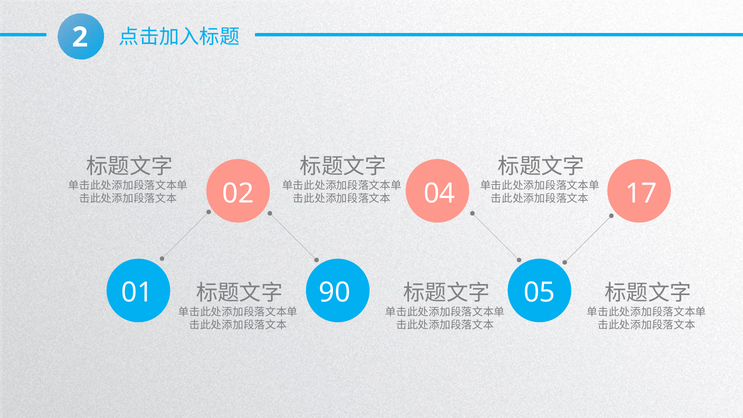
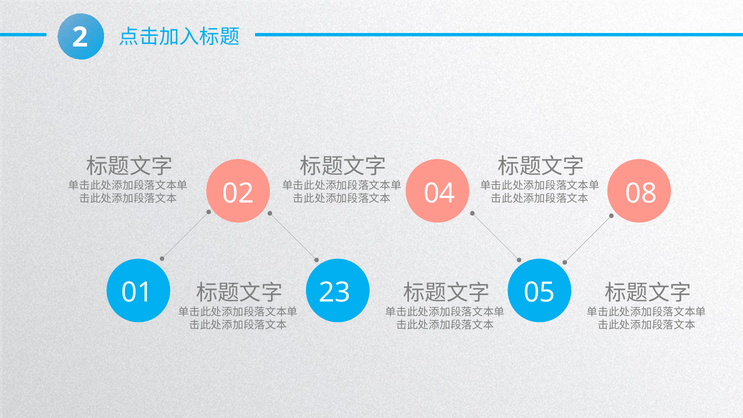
17: 17 -> 08
90: 90 -> 23
